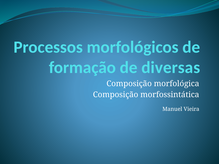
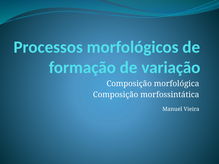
diversas: diversas -> variação
